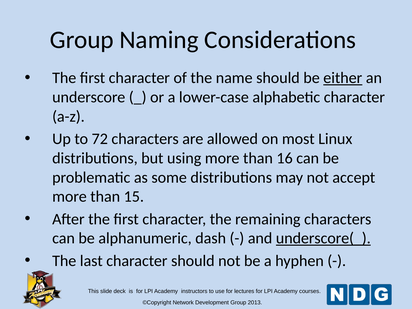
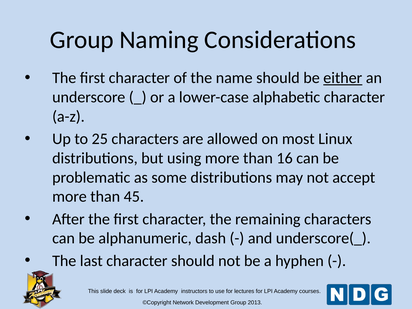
72: 72 -> 25
15: 15 -> 45
underscore(_ underline: present -> none
